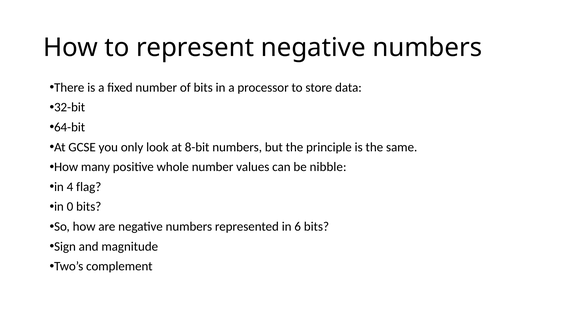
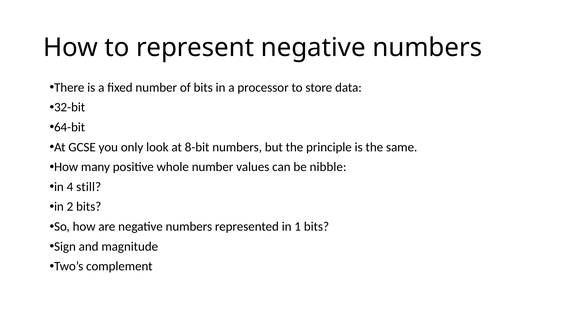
flag: flag -> still
0: 0 -> 2
6: 6 -> 1
